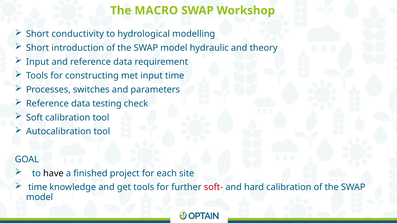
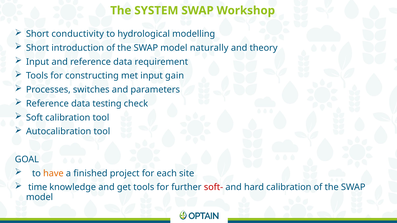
MACRO: MACRO -> SYSTEM
hydraulic: hydraulic -> naturally
input time: time -> gain
have colour: black -> orange
